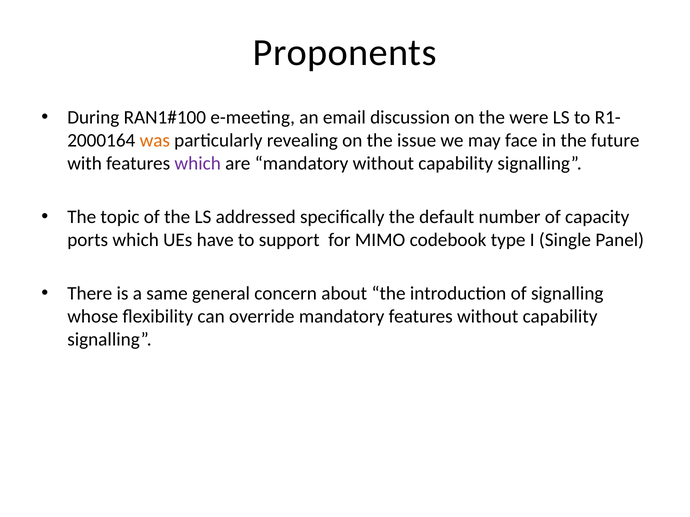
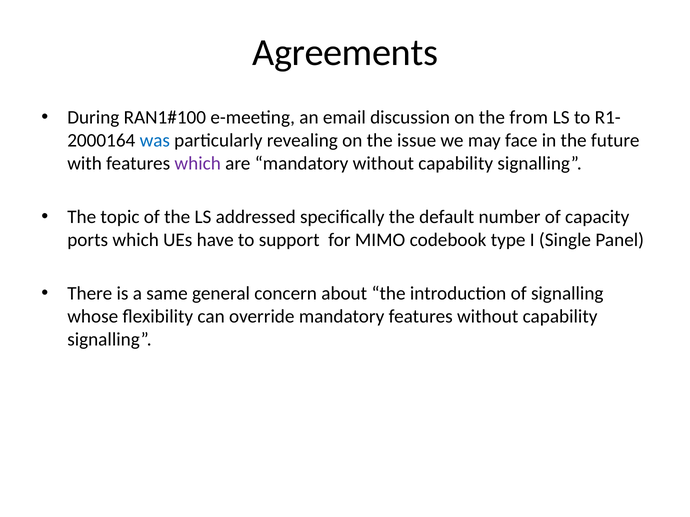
Proponents: Proponents -> Agreements
were: were -> from
was colour: orange -> blue
